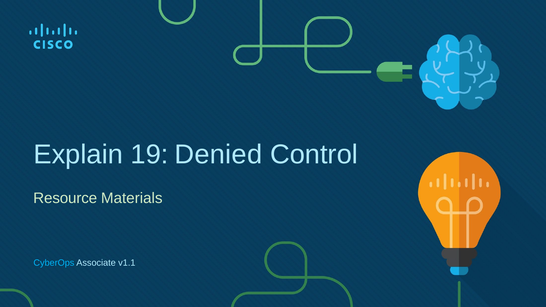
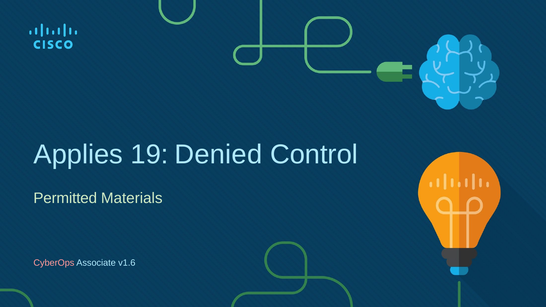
Explain: Explain -> Applies
Resource: Resource -> Permitted
CyberOps colour: light blue -> pink
v1.1: v1.1 -> v1.6
